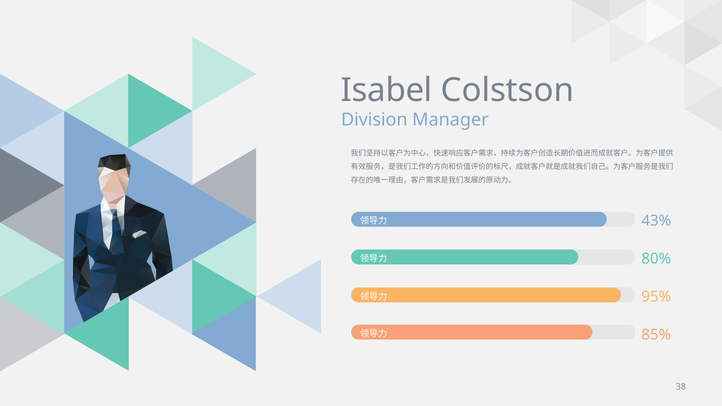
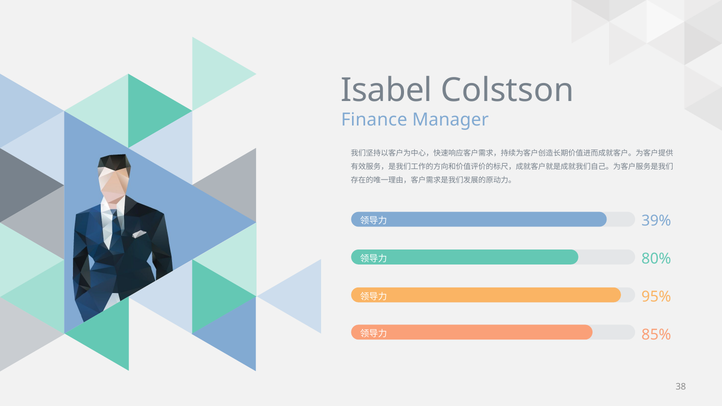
Division: Division -> Finance
43%: 43% -> 39%
